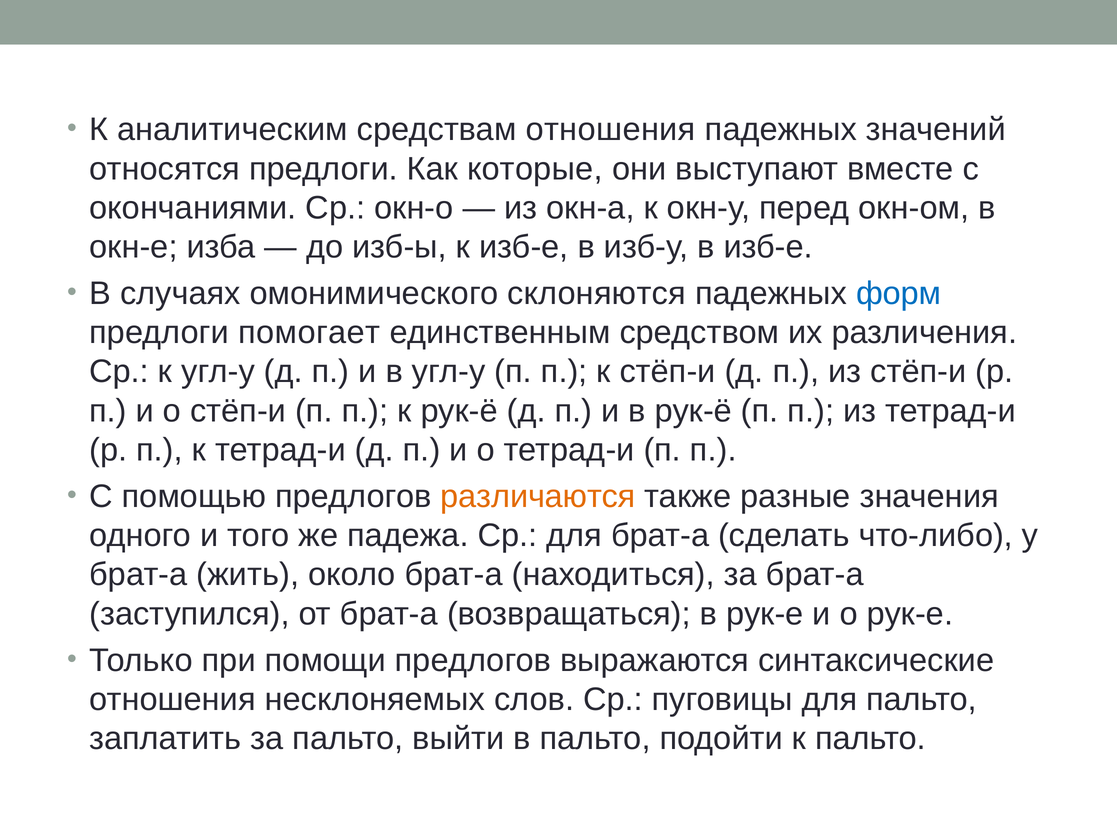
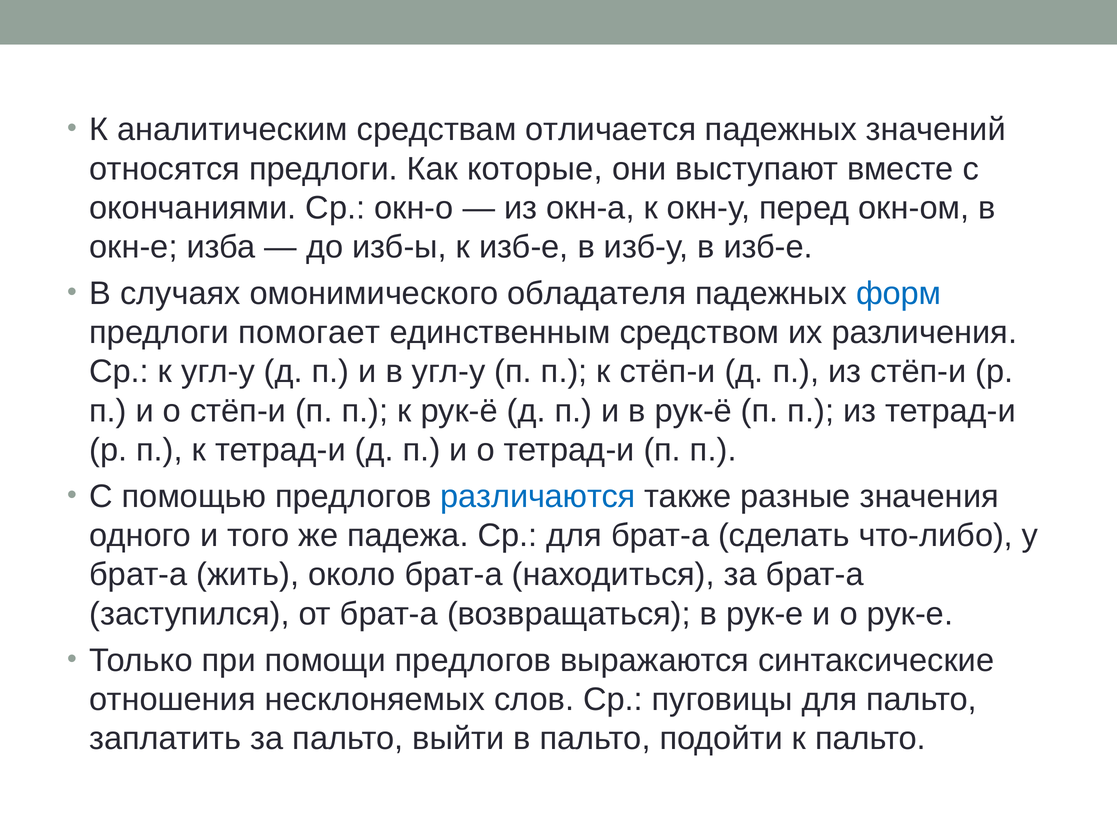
средствам отношения: отношения -> отличается
склоняются: склоняются -> обладателя
различаются colour: orange -> blue
